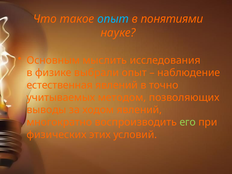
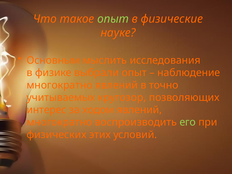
опыт at (113, 19) colour: light blue -> light green
понятиями: понятиями -> физические
естественная at (60, 85): естественная -> многократно
методом: методом -> кругозор
выводы: выводы -> интерес
